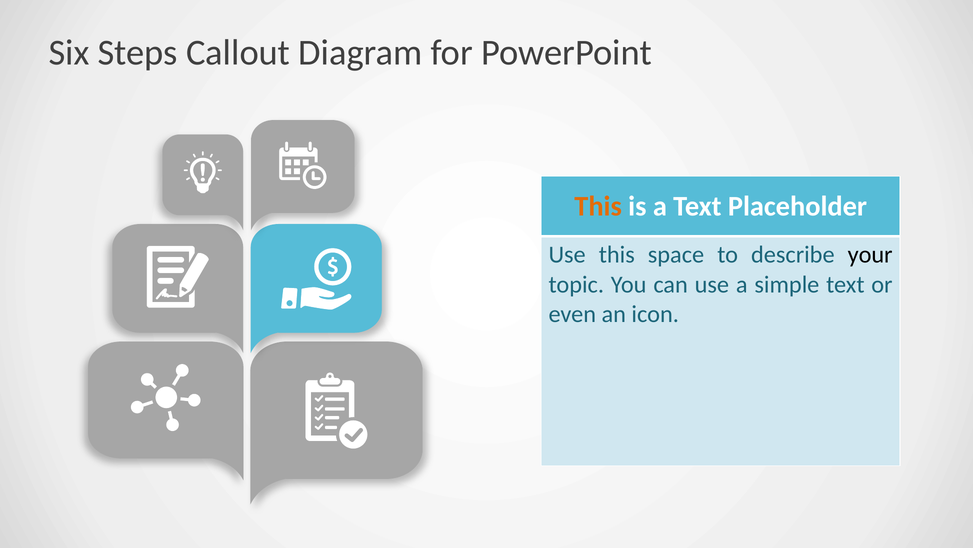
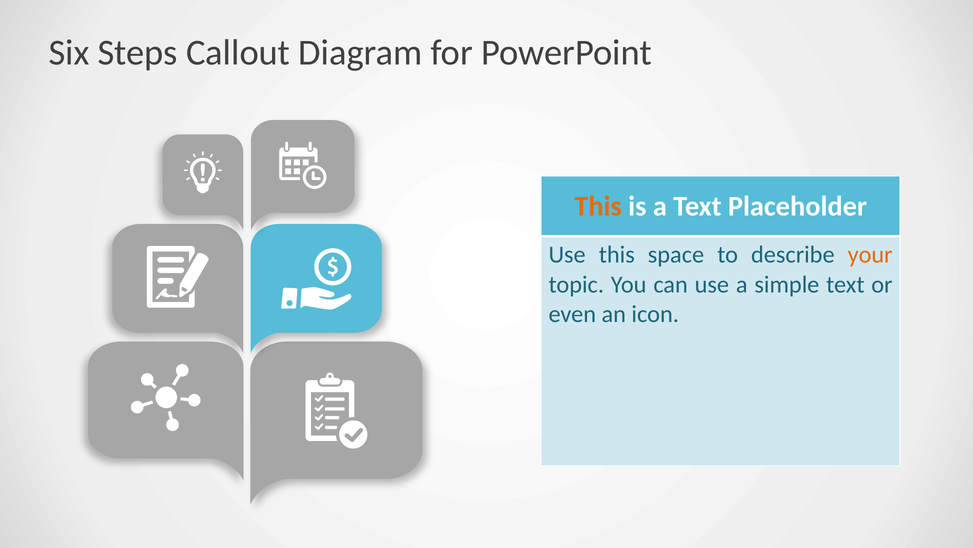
your colour: black -> orange
